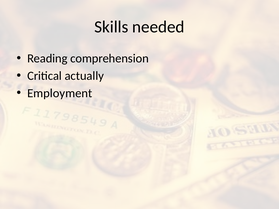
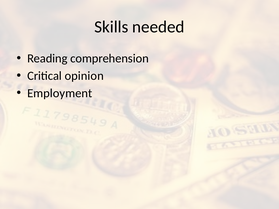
actually: actually -> opinion
